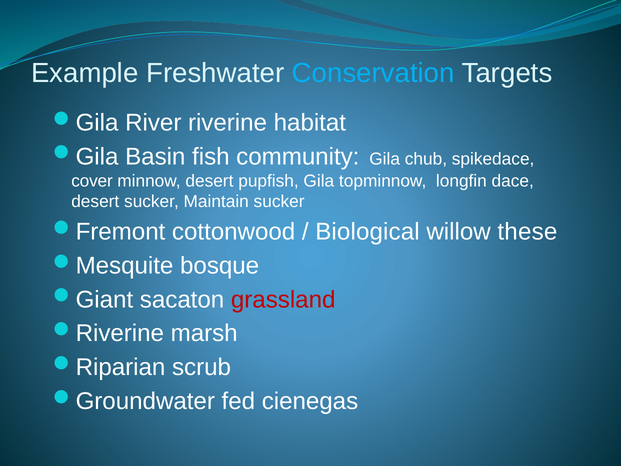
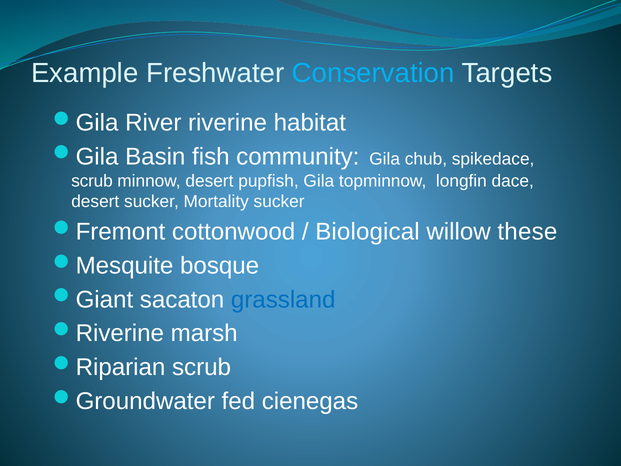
cover at (92, 181): cover -> scrub
Maintain: Maintain -> Mortality
grassland colour: red -> blue
